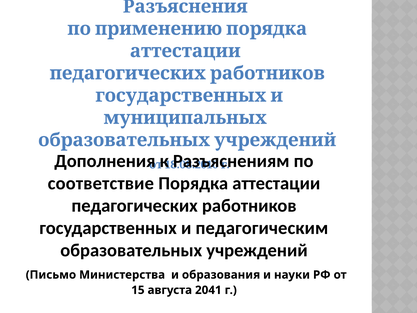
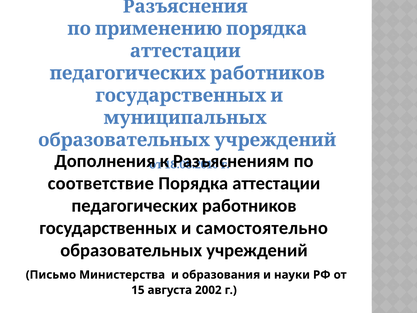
педагогическим: педагогическим -> самостоятельно
2041: 2041 -> 2002
